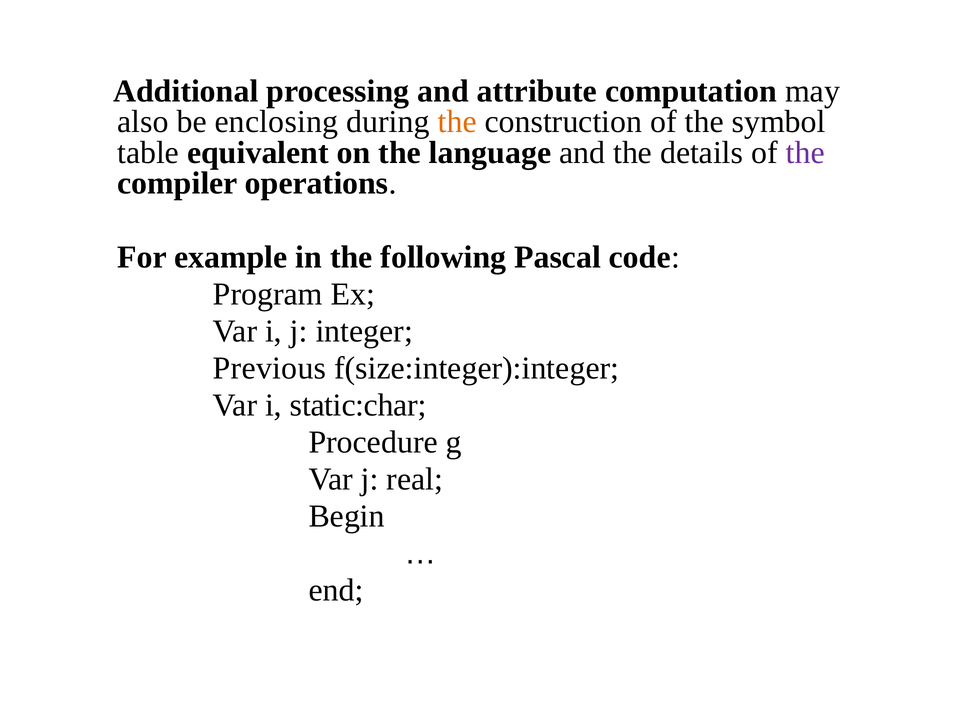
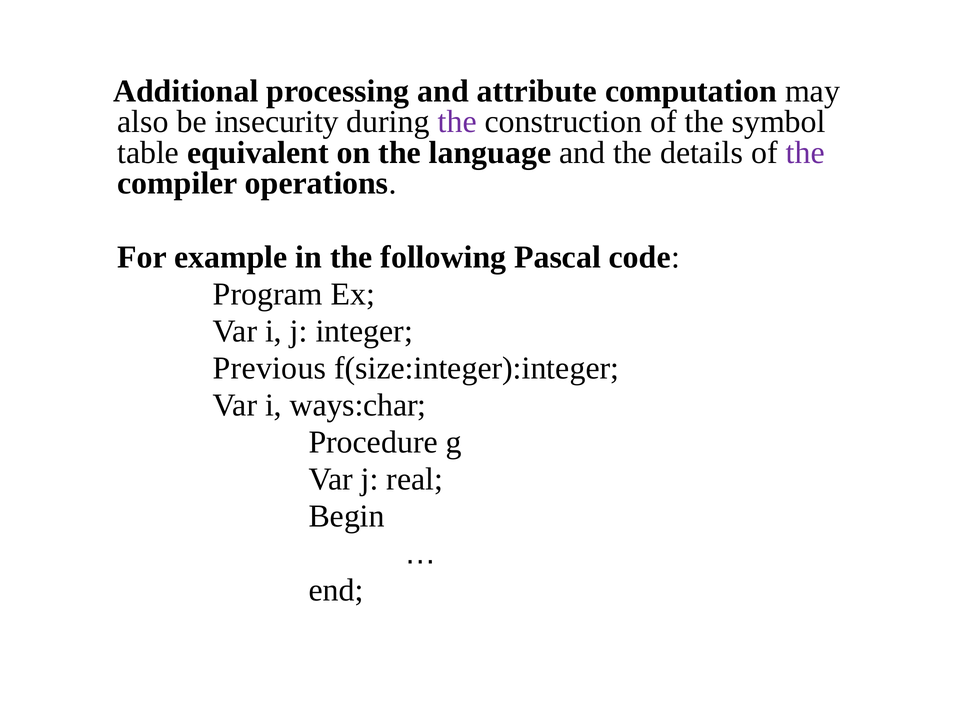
enclosing: enclosing -> insecurity
the at (457, 122) colour: orange -> purple
static:char: static:char -> ways:char
